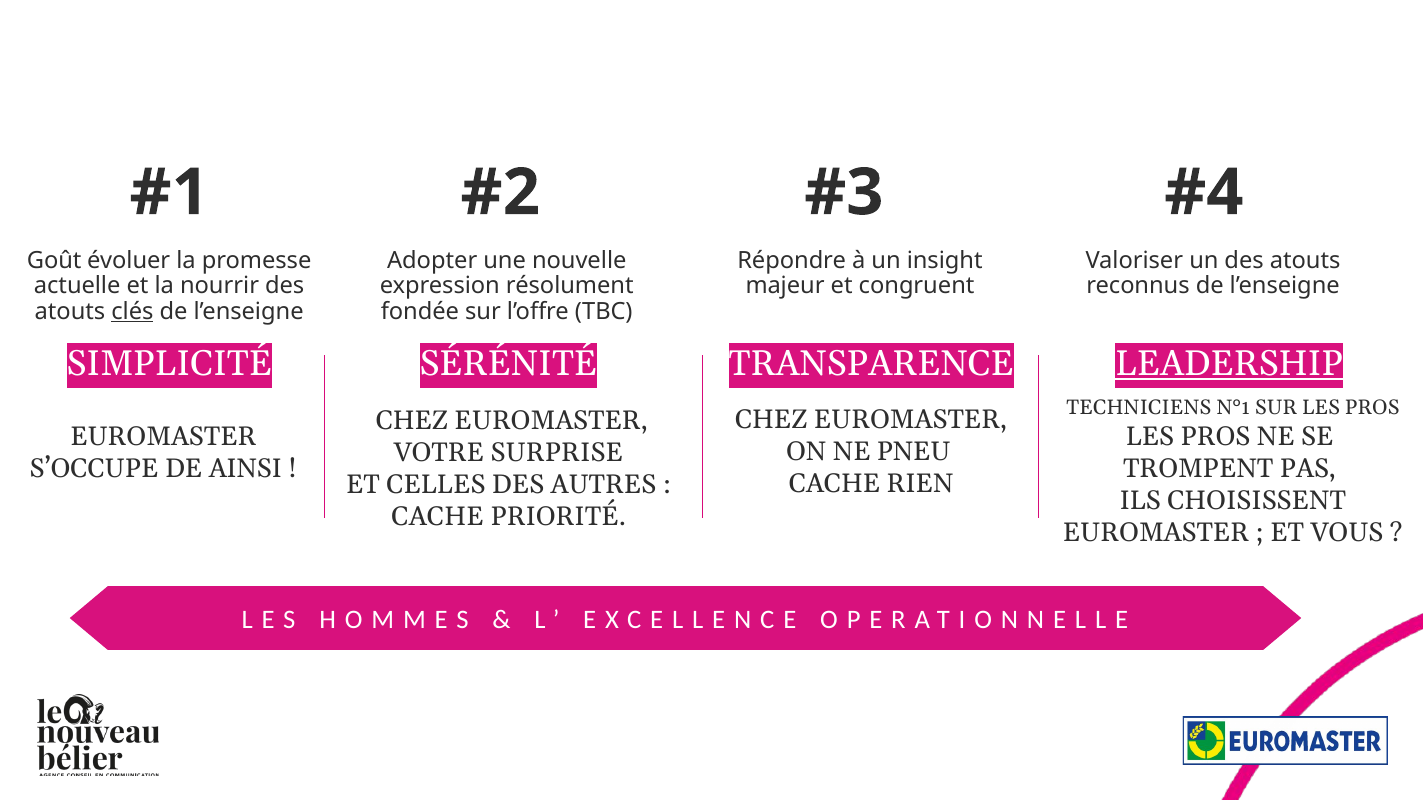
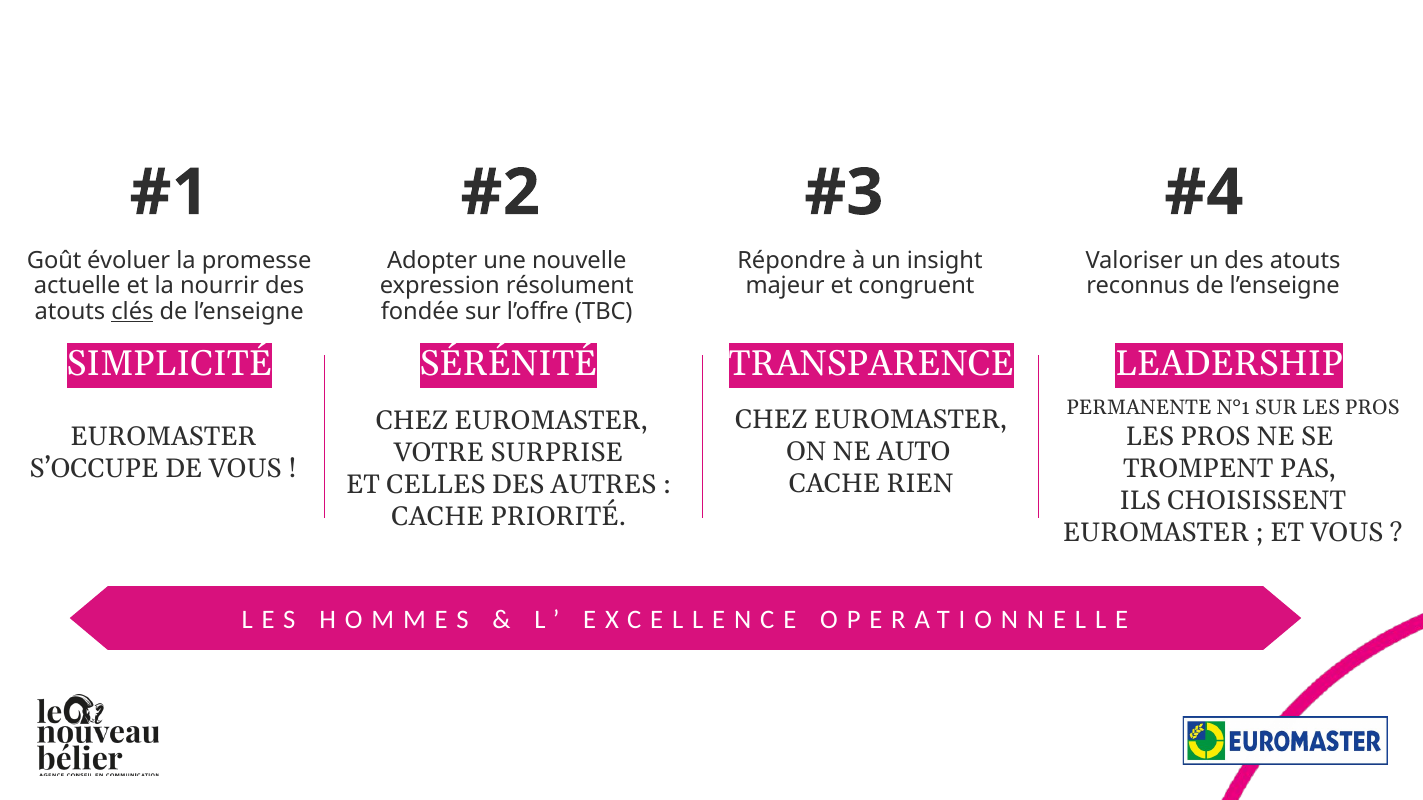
LEADERSHIP underline: present -> none
TECHNICIENS: TECHNICIENS -> PERMANENTE
PNEU: PNEU -> AUTO
DE AINSI: AINSI -> VOUS
